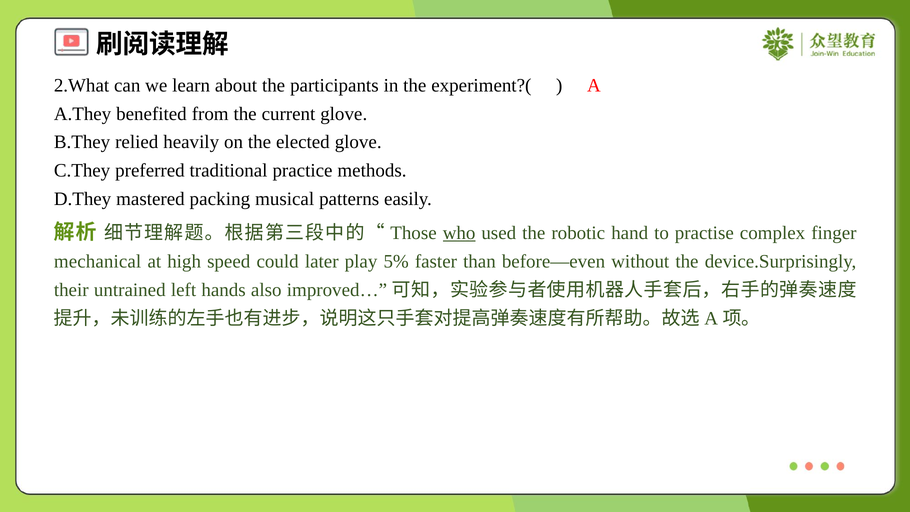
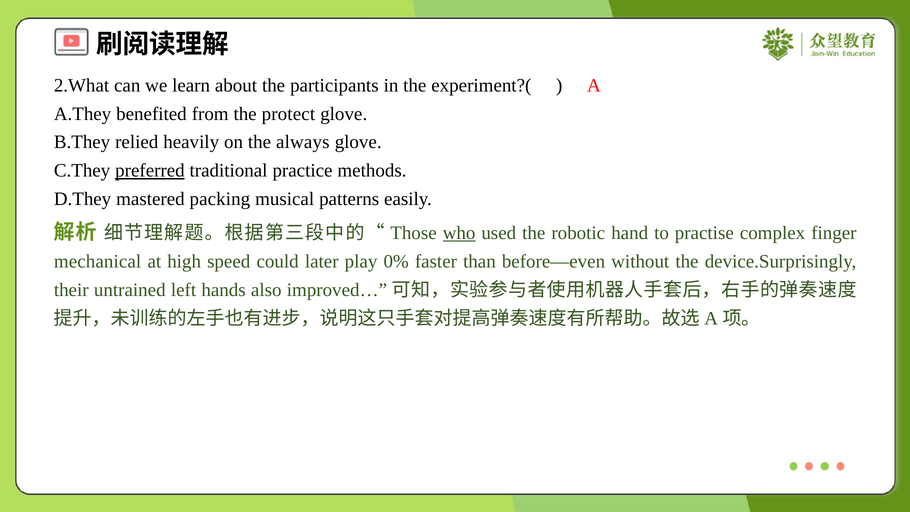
current: current -> protect
elected: elected -> always
preferred underline: none -> present
5%: 5% -> 0%
